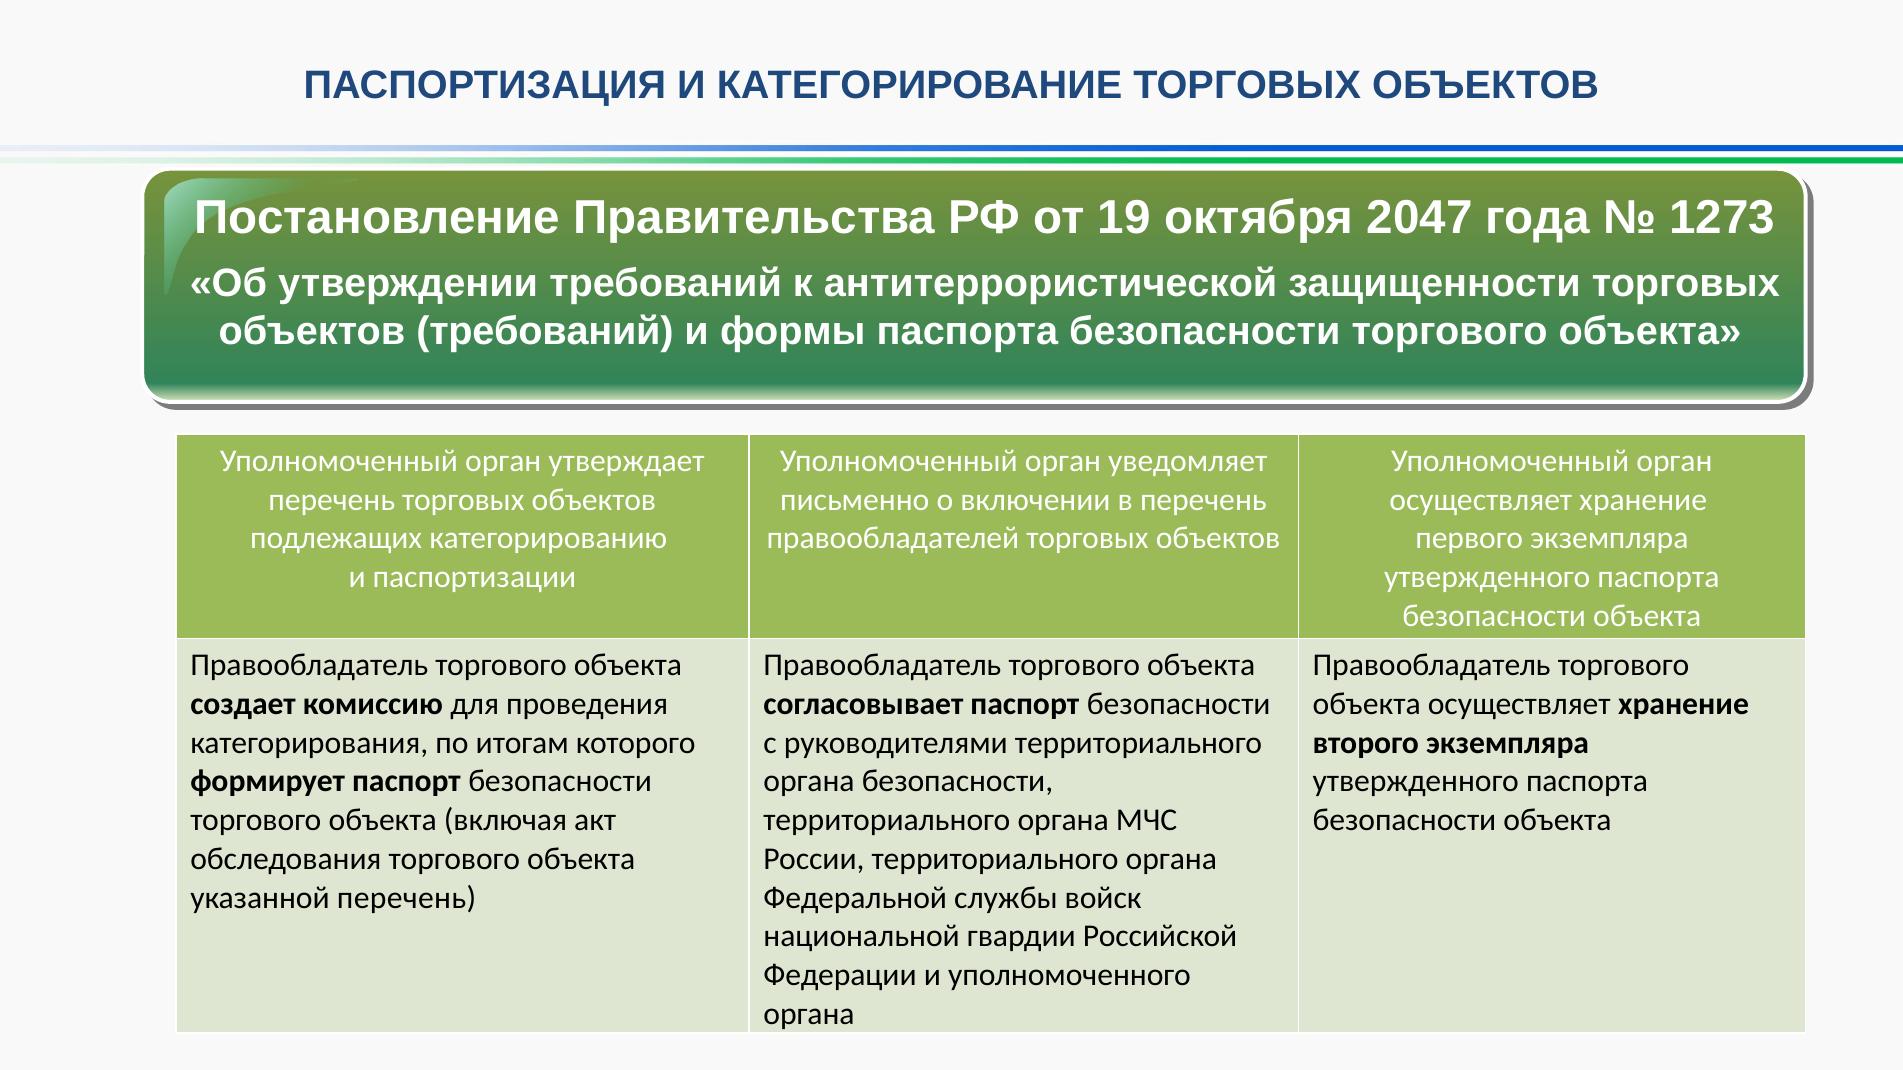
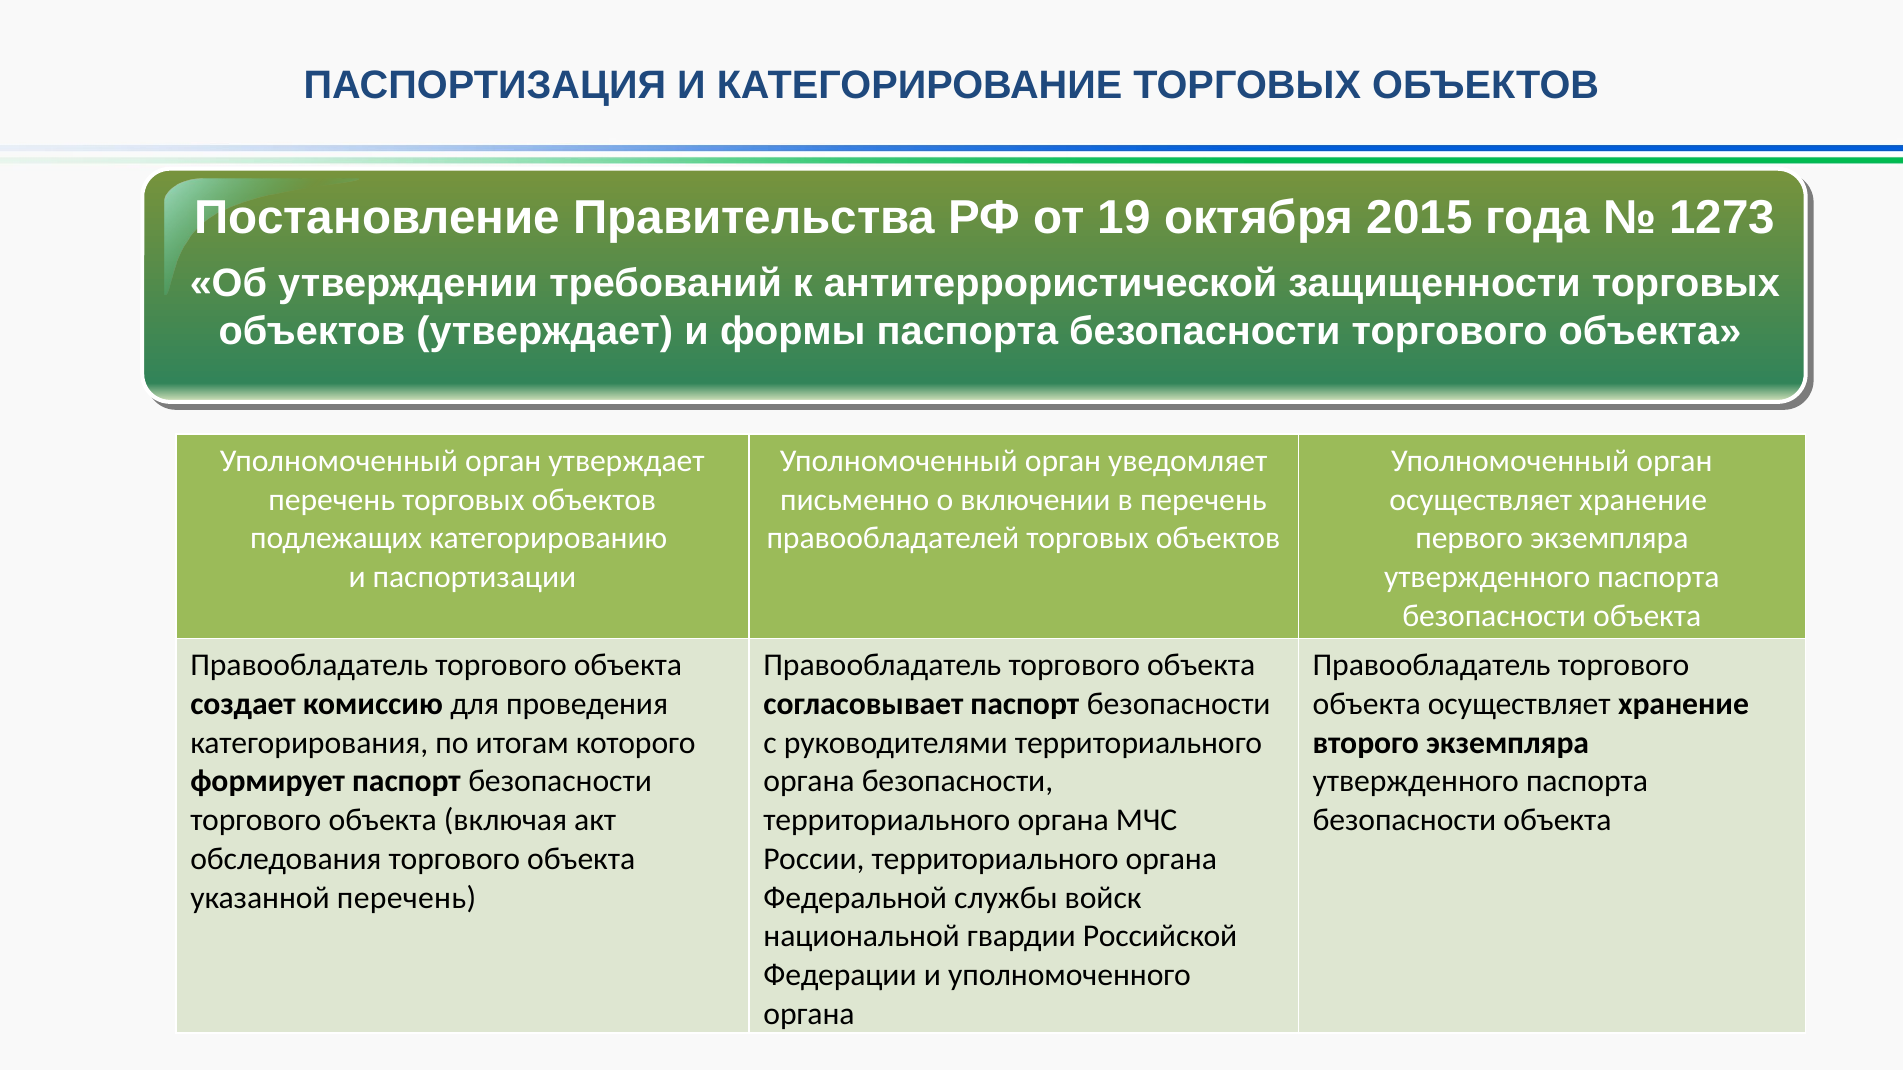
2047: 2047 -> 2015
объектов требований: требований -> утверждает
